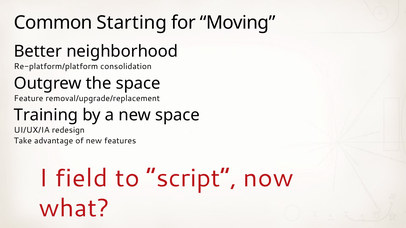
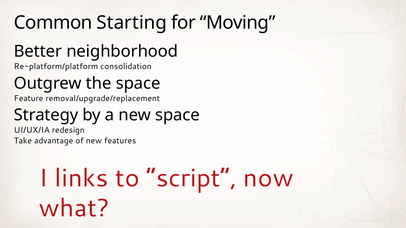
Training: Training -> Strategy
field: field -> links
